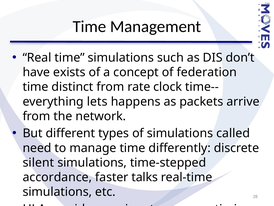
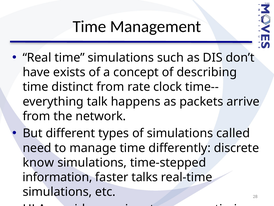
federation: federation -> describing
lets: lets -> talk
silent: silent -> know
accordance: accordance -> information
